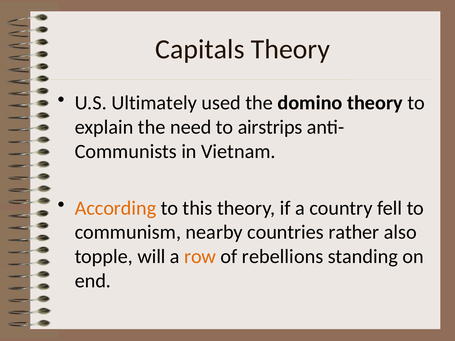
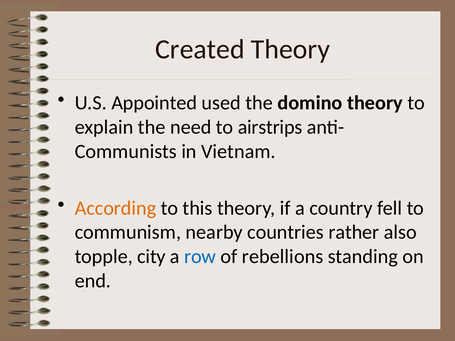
Capitals: Capitals -> Created
Ultimately: Ultimately -> Appointed
will: will -> city
row colour: orange -> blue
